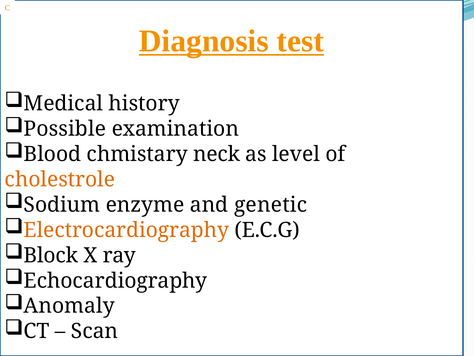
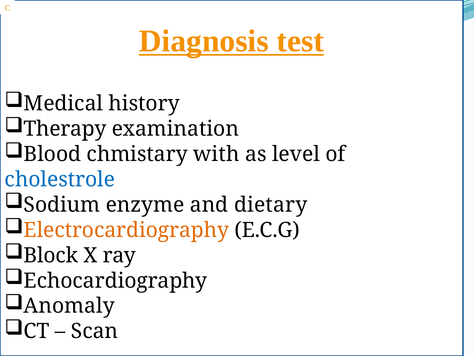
Possible: Possible -> Therapy
neck: neck -> with
cholestrole colour: orange -> blue
genetic: genetic -> dietary
